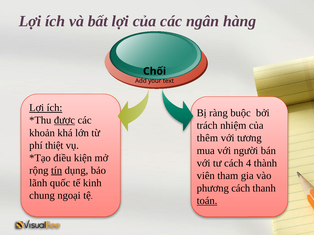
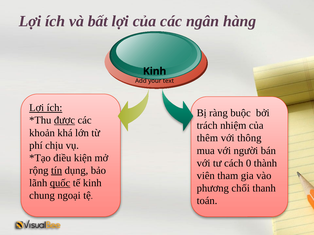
Chối at (155, 71): Chối -> Kinh
tương: tương -> thông
thiệt: thiệt -> chịu
4: 4 -> 0
quốc underline: none -> present
phương cách: cách -> chối
toán underline: present -> none
